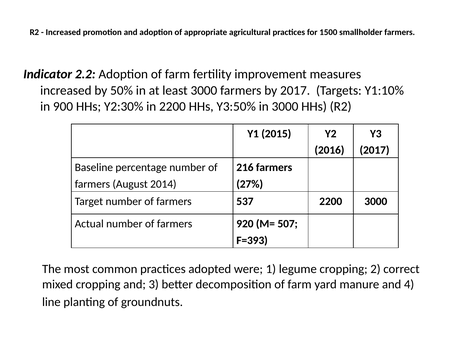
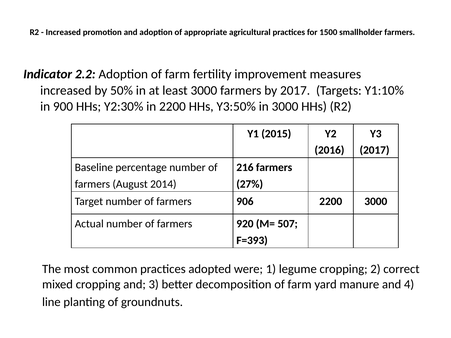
537: 537 -> 906
